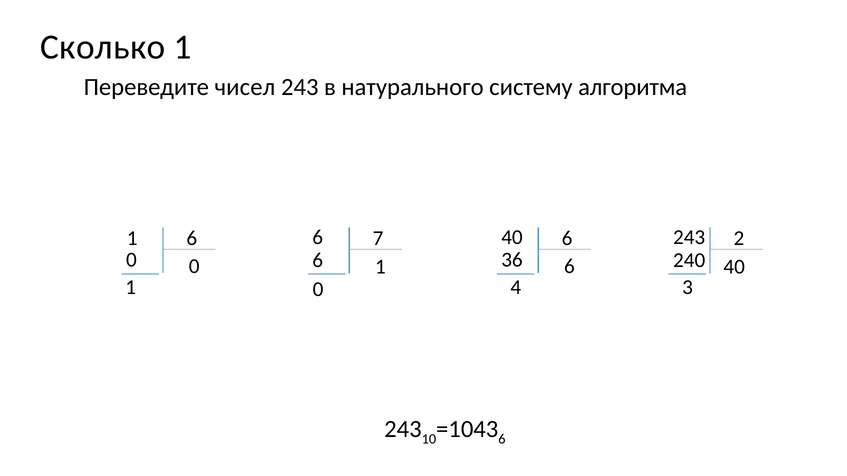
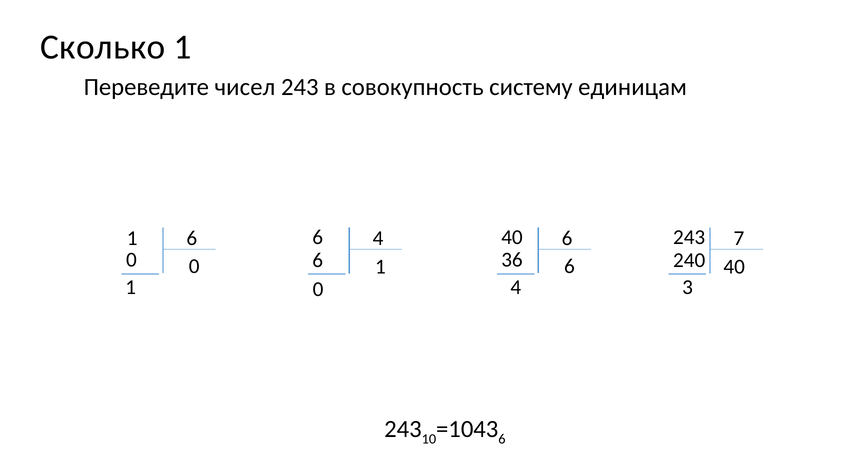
натурального: натурального -> совокупность
алгоритма: алгоритма -> единицам
6 7: 7 -> 4
2: 2 -> 7
